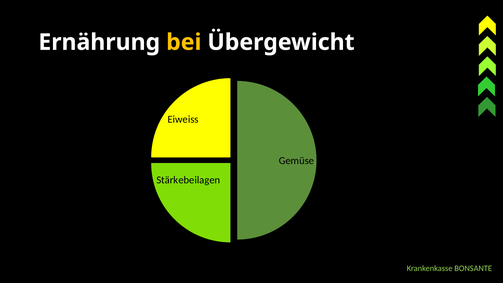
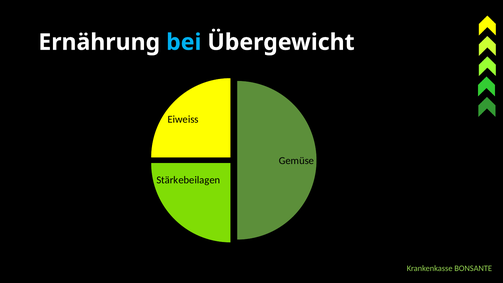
bei colour: yellow -> light blue
